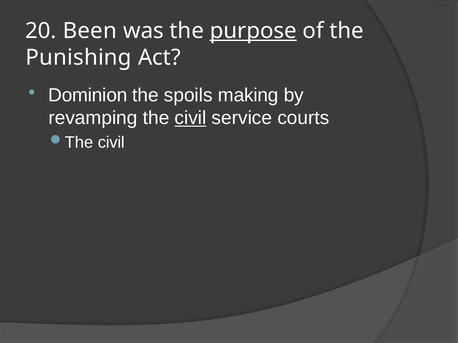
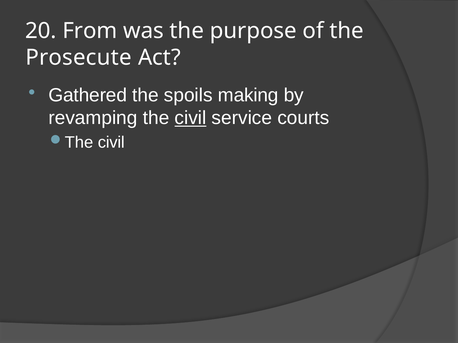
Been: Been -> From
purpose underline: present -> none
Punishing: Punishing -> Prosecute
Dominion: Dominion -> Gathered
